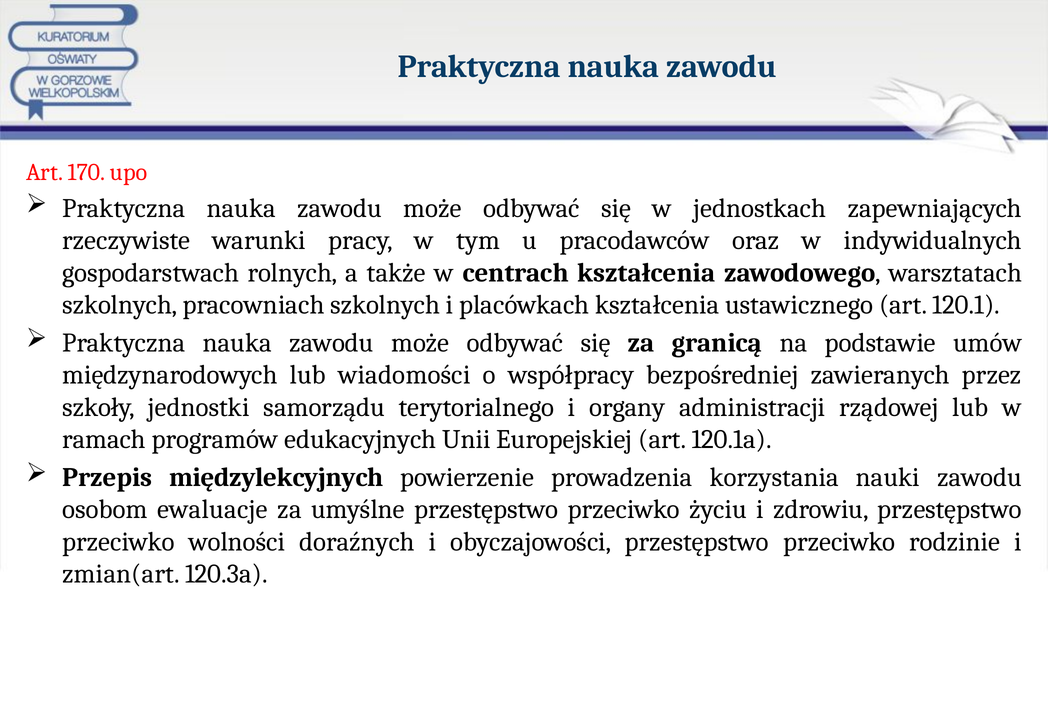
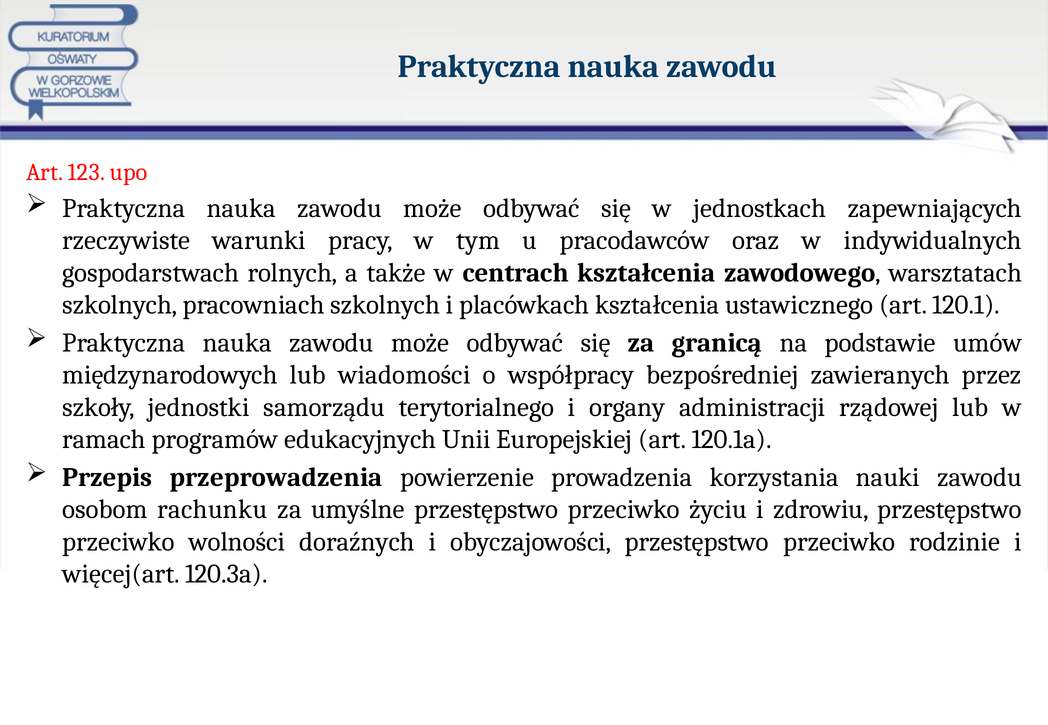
170: 170 -> 123
międzylekcyjnych: międzylekcyjnych -> przeprowadzenia
ewaluacje: ewaluacje -> rachunku
zmian(art: zmian(art -> więcej(art
